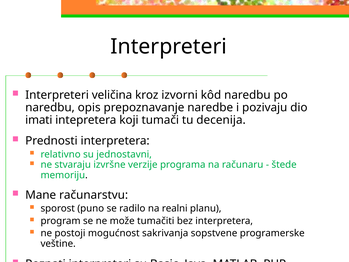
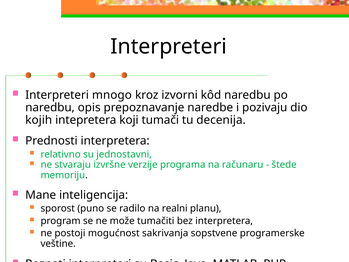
veličina: veličina -> mnogo
imati: imati -> kojih
računarstvu: računarstvu -> inteligencija
